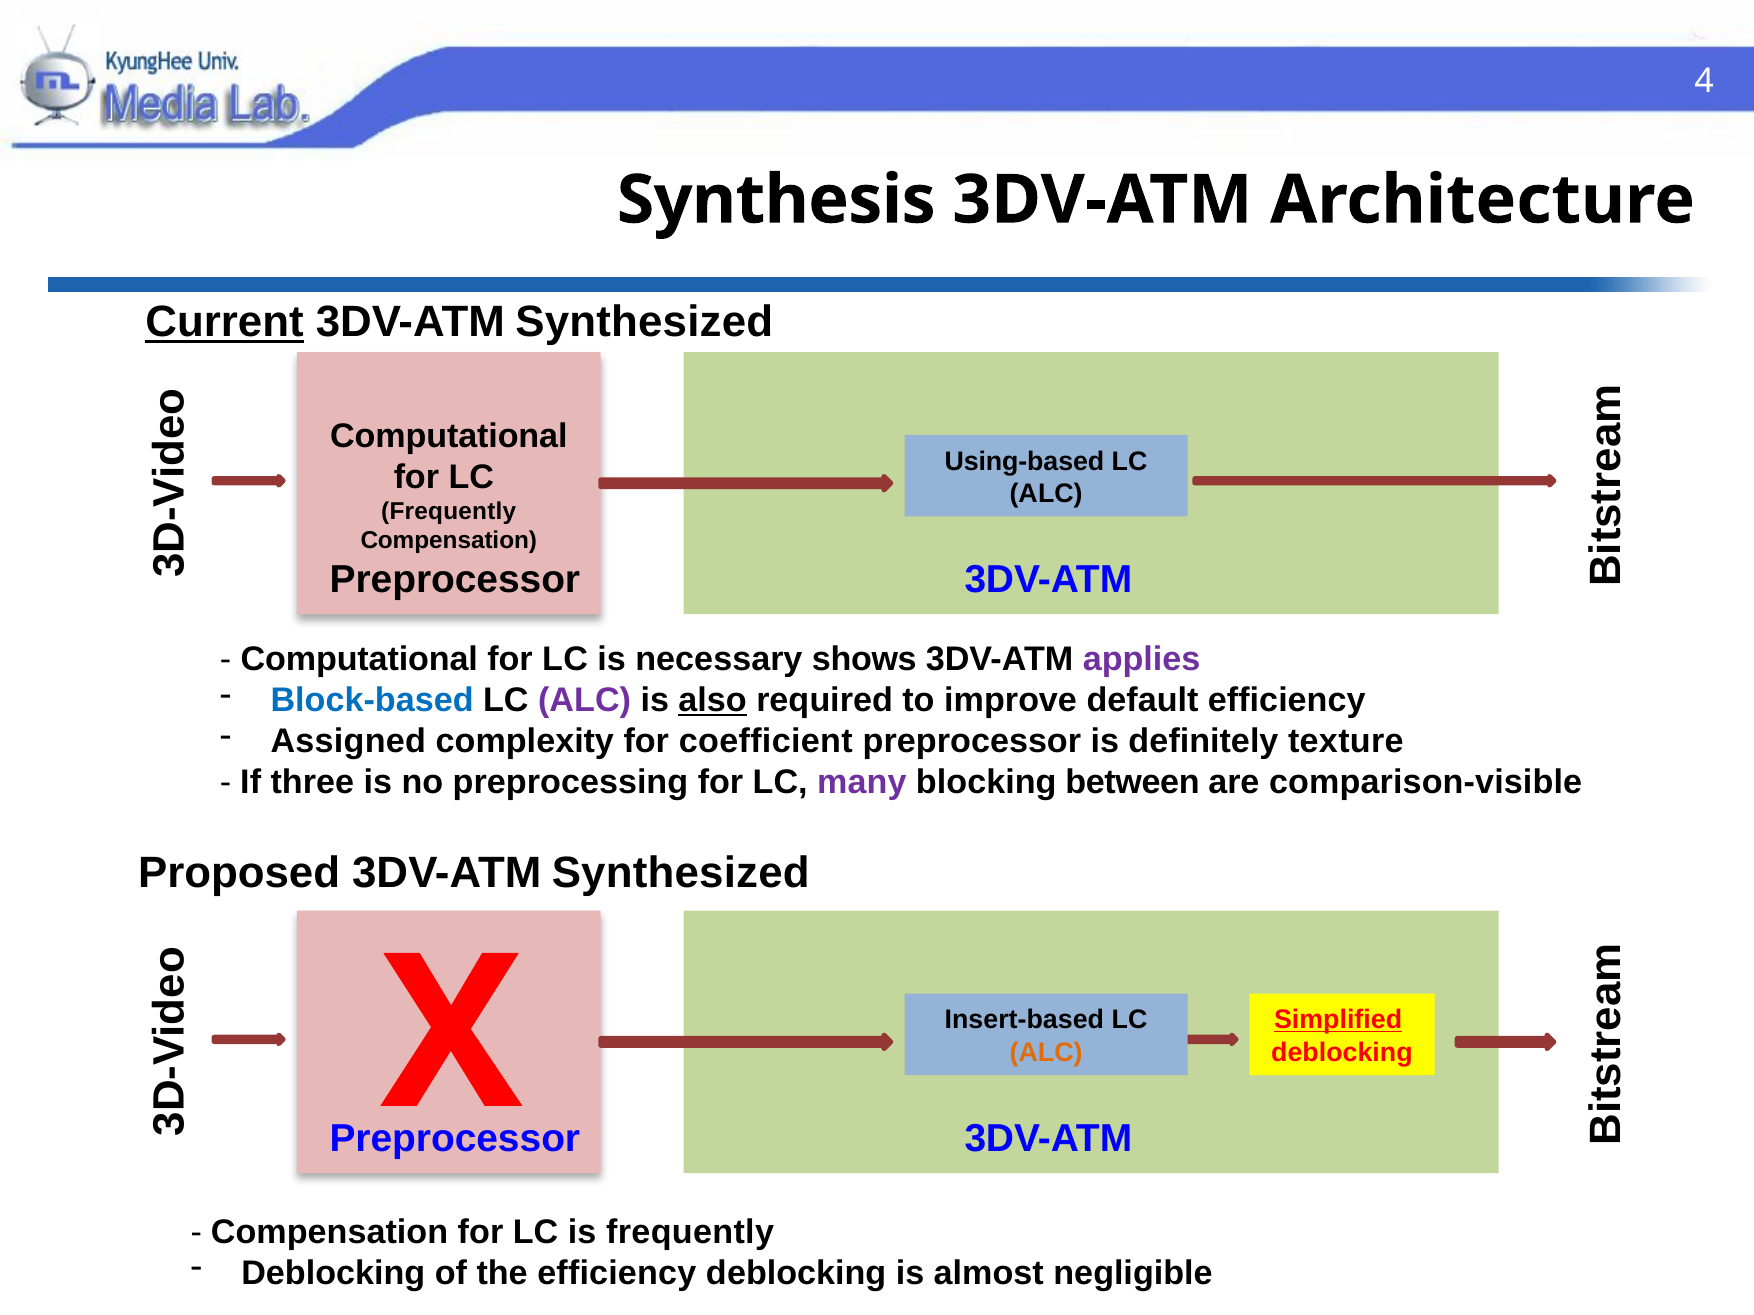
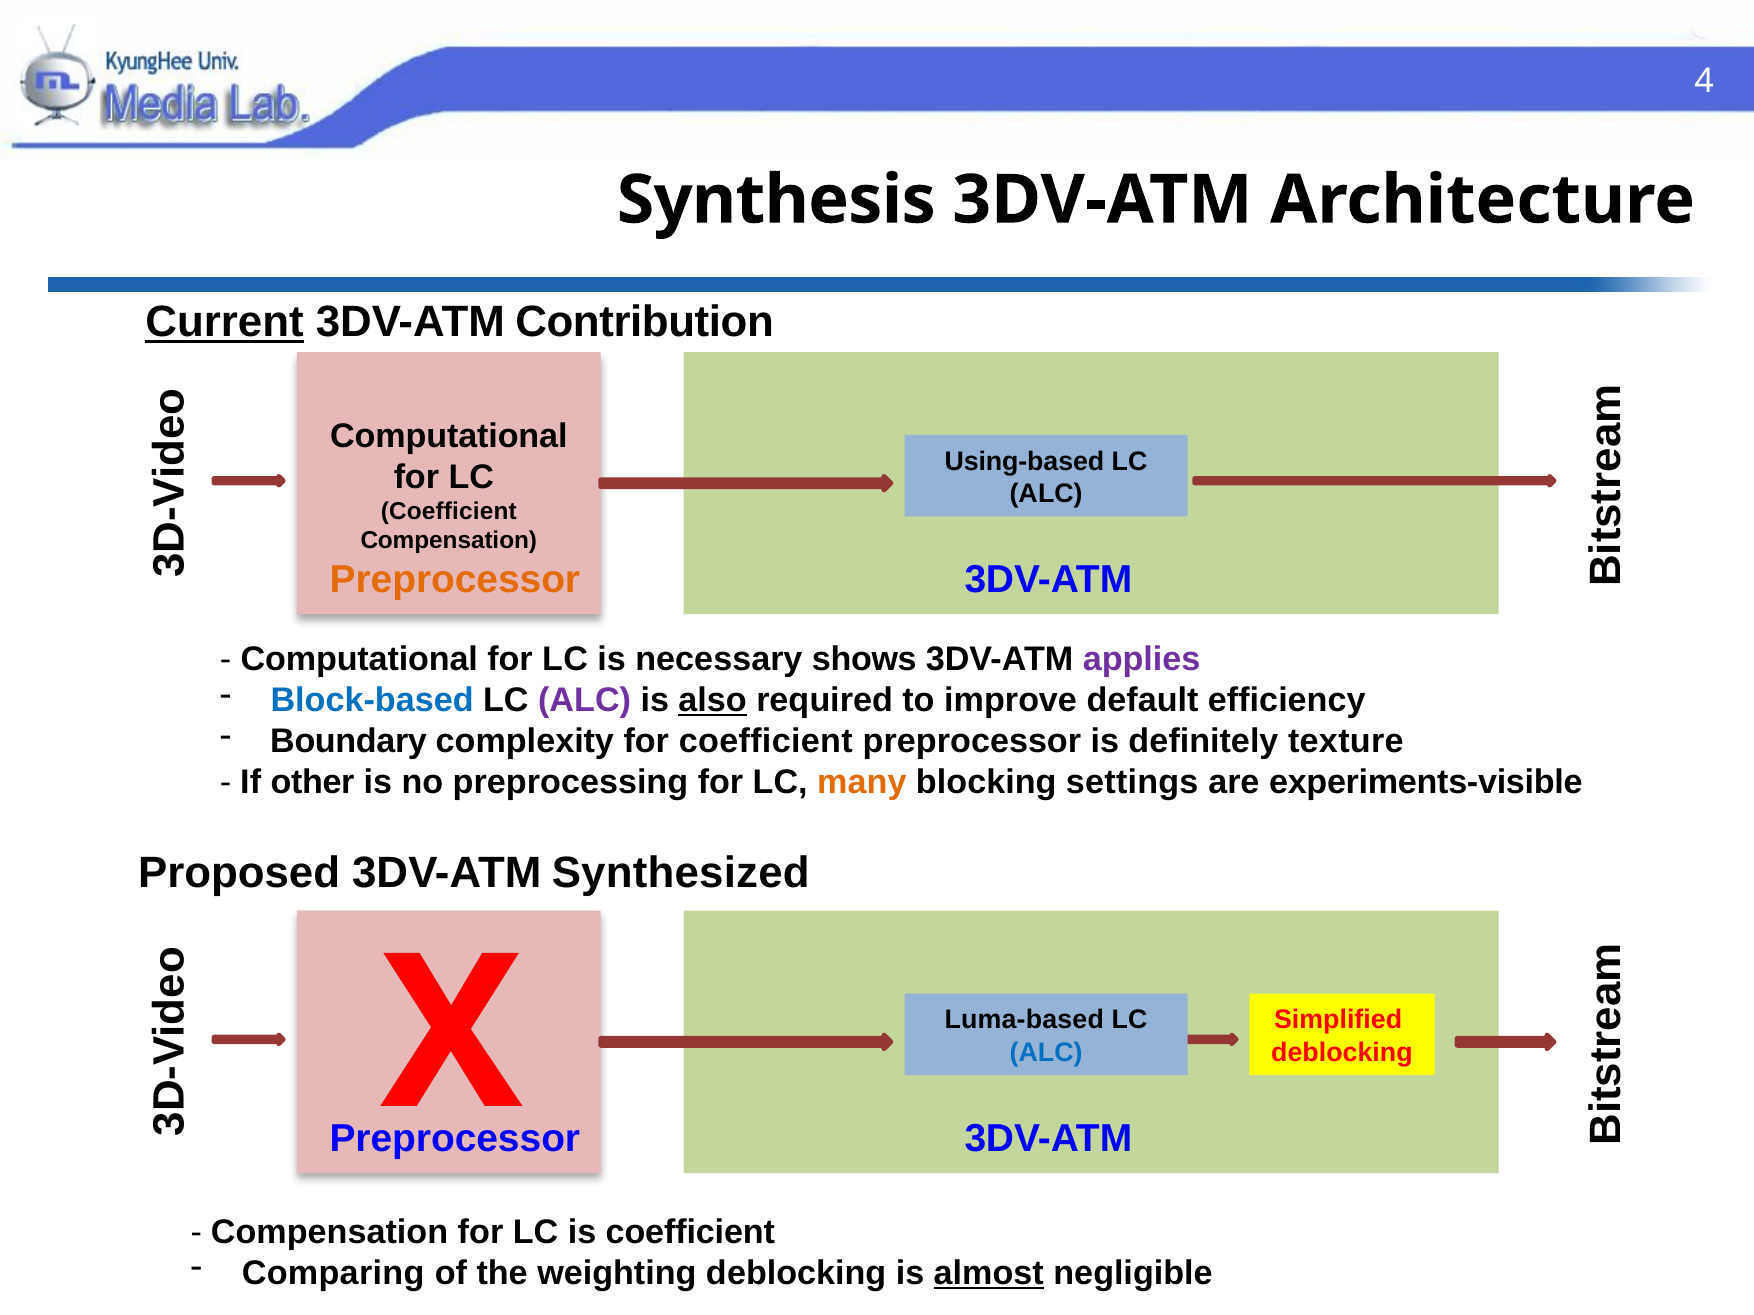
Synthesized at (644, 323): Synthesized -> Contribution
Frequently at (449, 511): Frequently -> Coefficient
Preprocessor at (455, 580) colour: black -> orange
Assigned: Assigned -> Boundary
three: three -> other
many colour: purple -> orange
between: between -> settings
comparison-visible: comparison-visible -> experiments-visible
Insert-based: Insert-based -> Luma-based
Simplified underline: present -> none
ALC at (1046, 1053) colour: orange -> blue
is frequently: frequently -> coefficient
Deblocking at (333, 1273): Deblocking -> Comparing
the efficiency: efficiency -> weighting
almost underline: none -> present
